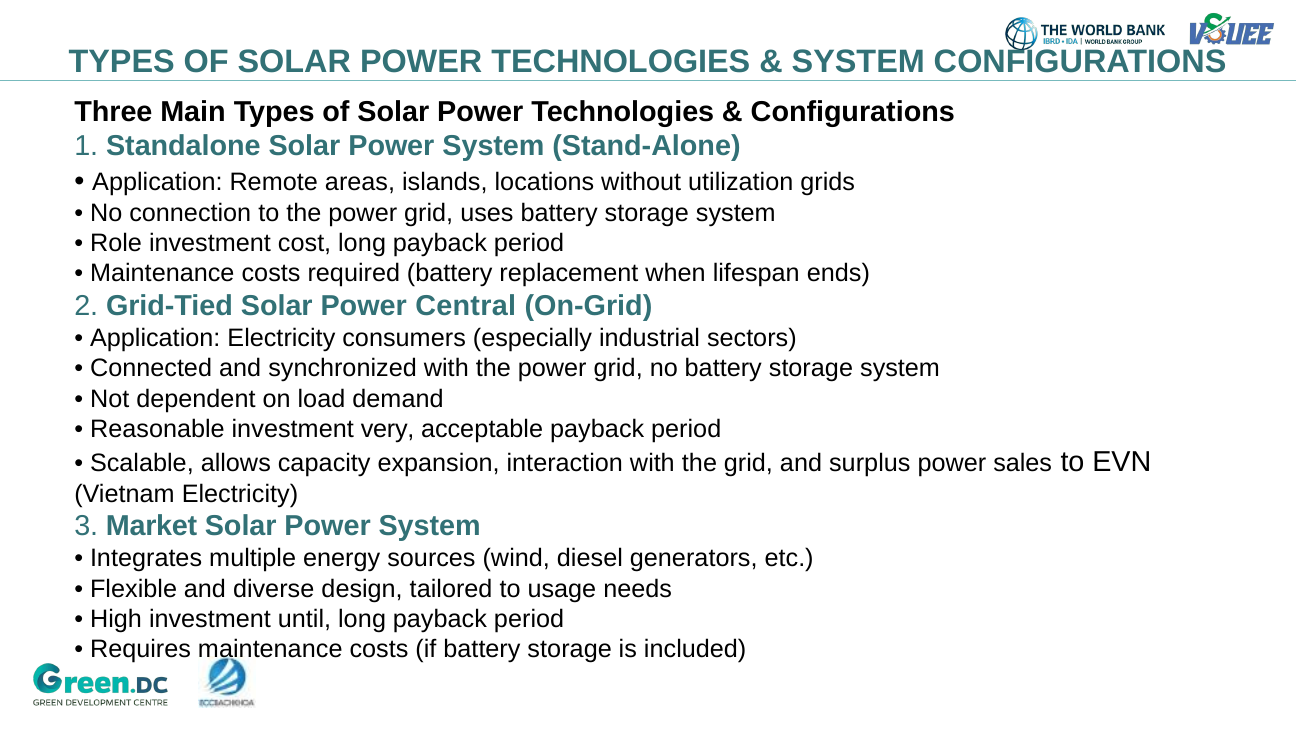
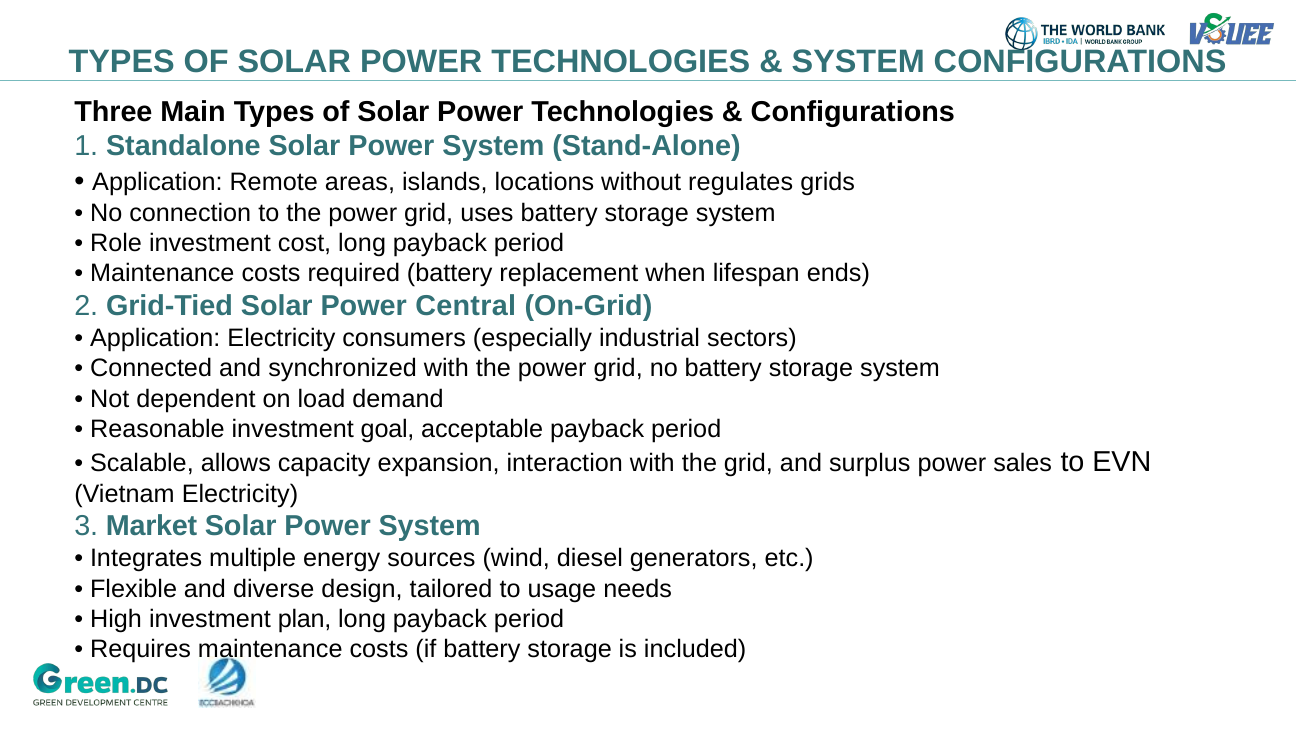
utilization: utilization -> regulates
very: very -> goal
until: until -> plan
